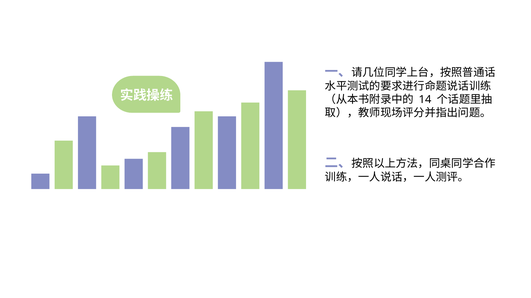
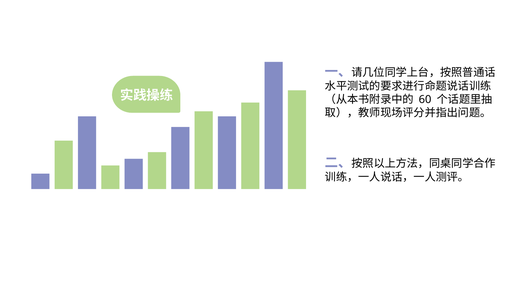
14: 14 -> 60
